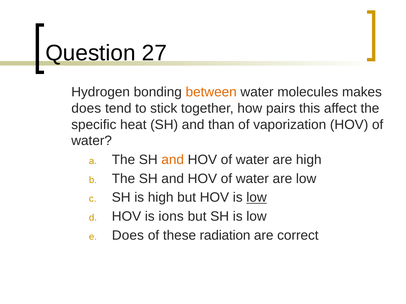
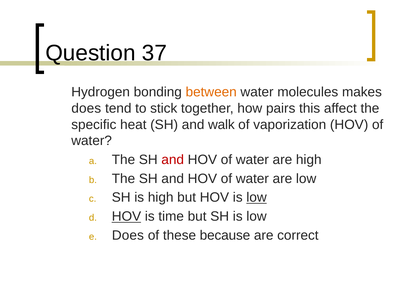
27: 27 -> 37
than: than -> walk
and at (173, 160) colour: orange -> red
HOV at (126, 217) underline: none -> present
ions: ions -> time
radiation: radiation -> because
